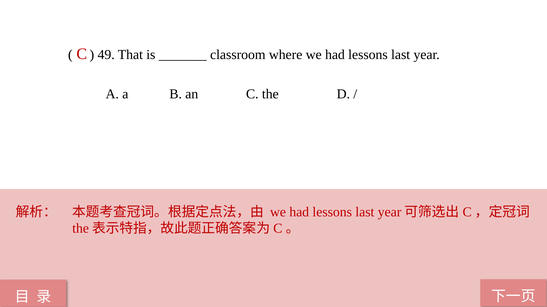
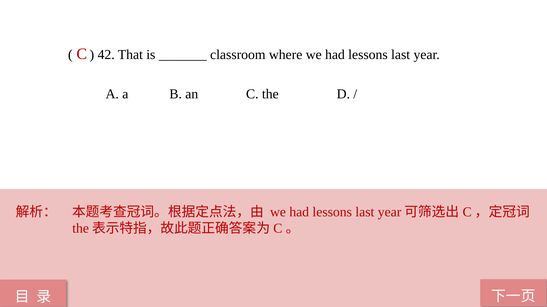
49: 49 -> 42
